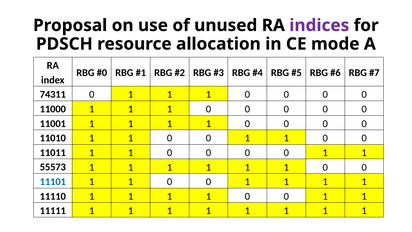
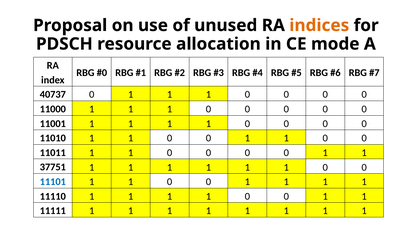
indices colour: purple -> orange
74311: 74311 -> 40737
55573: 55573 -> 37751
